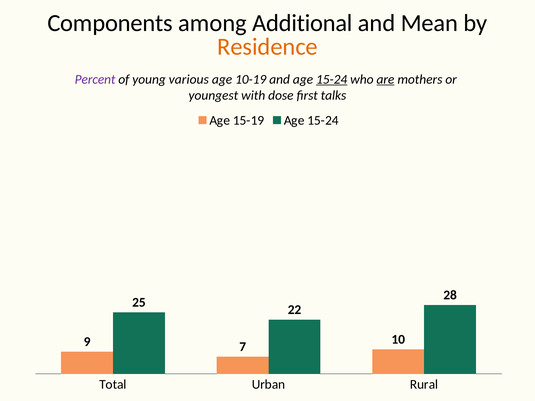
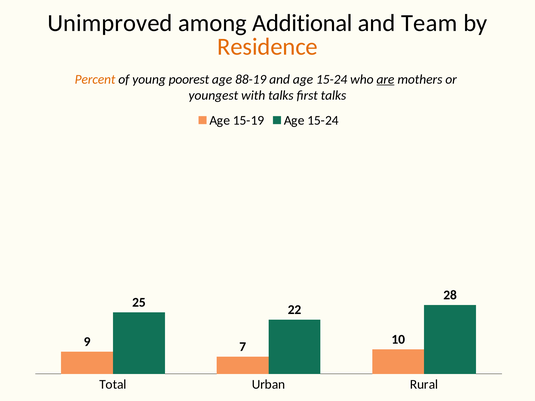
Components: Components -> Unimproved
Mean: Mean -> Team
Percent colour: purple -> orange
various: various -> poorest
10-19: 10-19 -> 88-19
15-24 at (332, 79) underline: present -> none
with dose: dose -> talks
